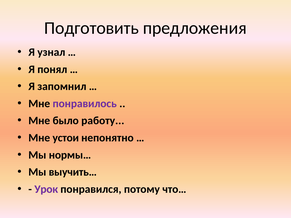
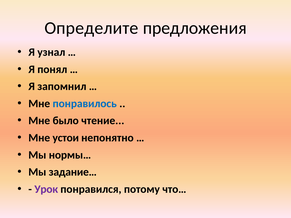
Подготовить: Подготовить -> Определите
понравилось colour: purple -> blue
работу: работу -> чтение
выучить…: выучить… -> задание…
